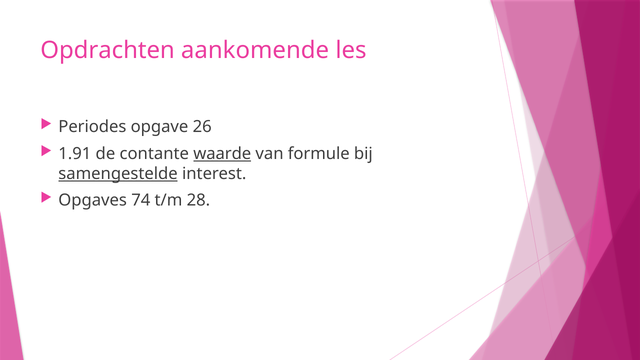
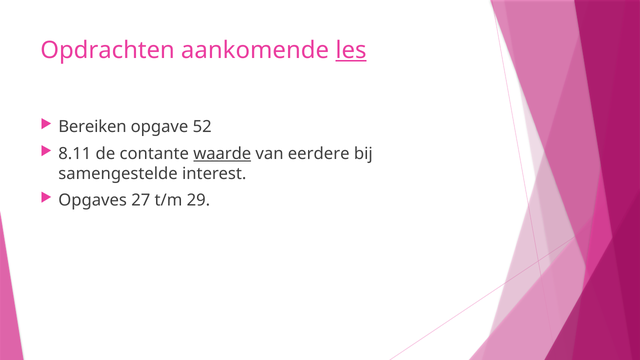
les underline: none -> present
Periodes: Periodes -> Bereiken
26: 26 -> 52
1.91: 1.91 -> 8.11
formule: formule -> eerdere
samengestelde underline: present -> none
74: 74 -> 27
28: 28 -> 29
